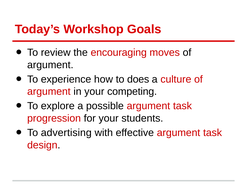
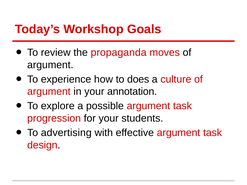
encouraging: encouraging -> propaganda
competing: competing -> annotation
